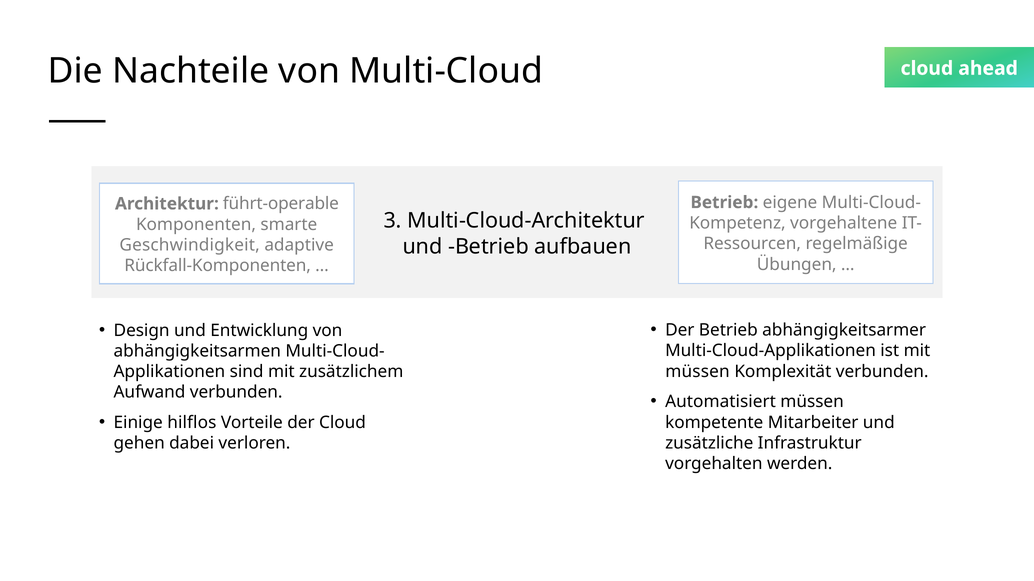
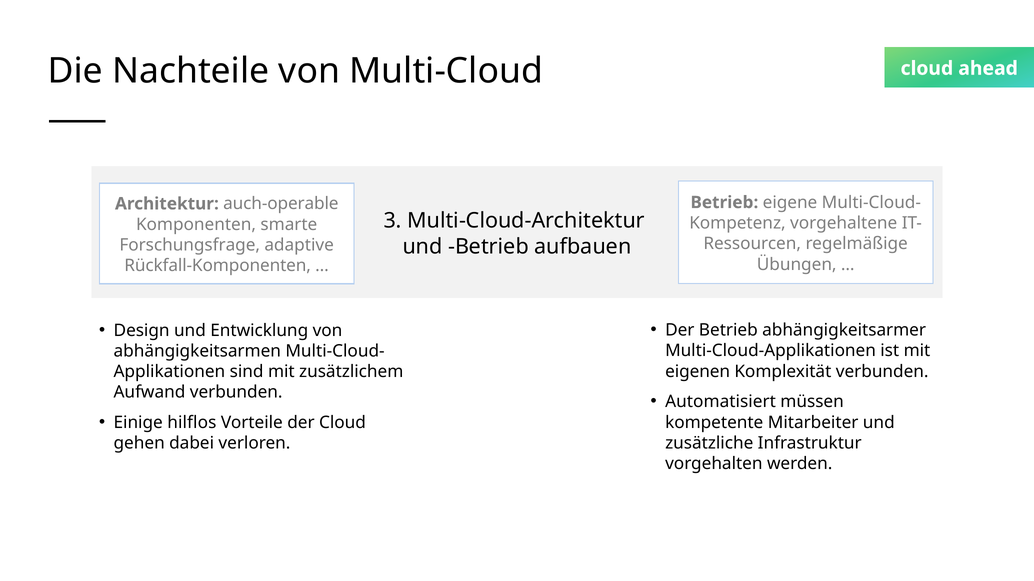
führt-operable: führt-operable -> auch-operable
Geschwindigkeit: Geschwindigkeit -> Forschungsfrage
müssen at (697, 372): müssen -> eigenen
